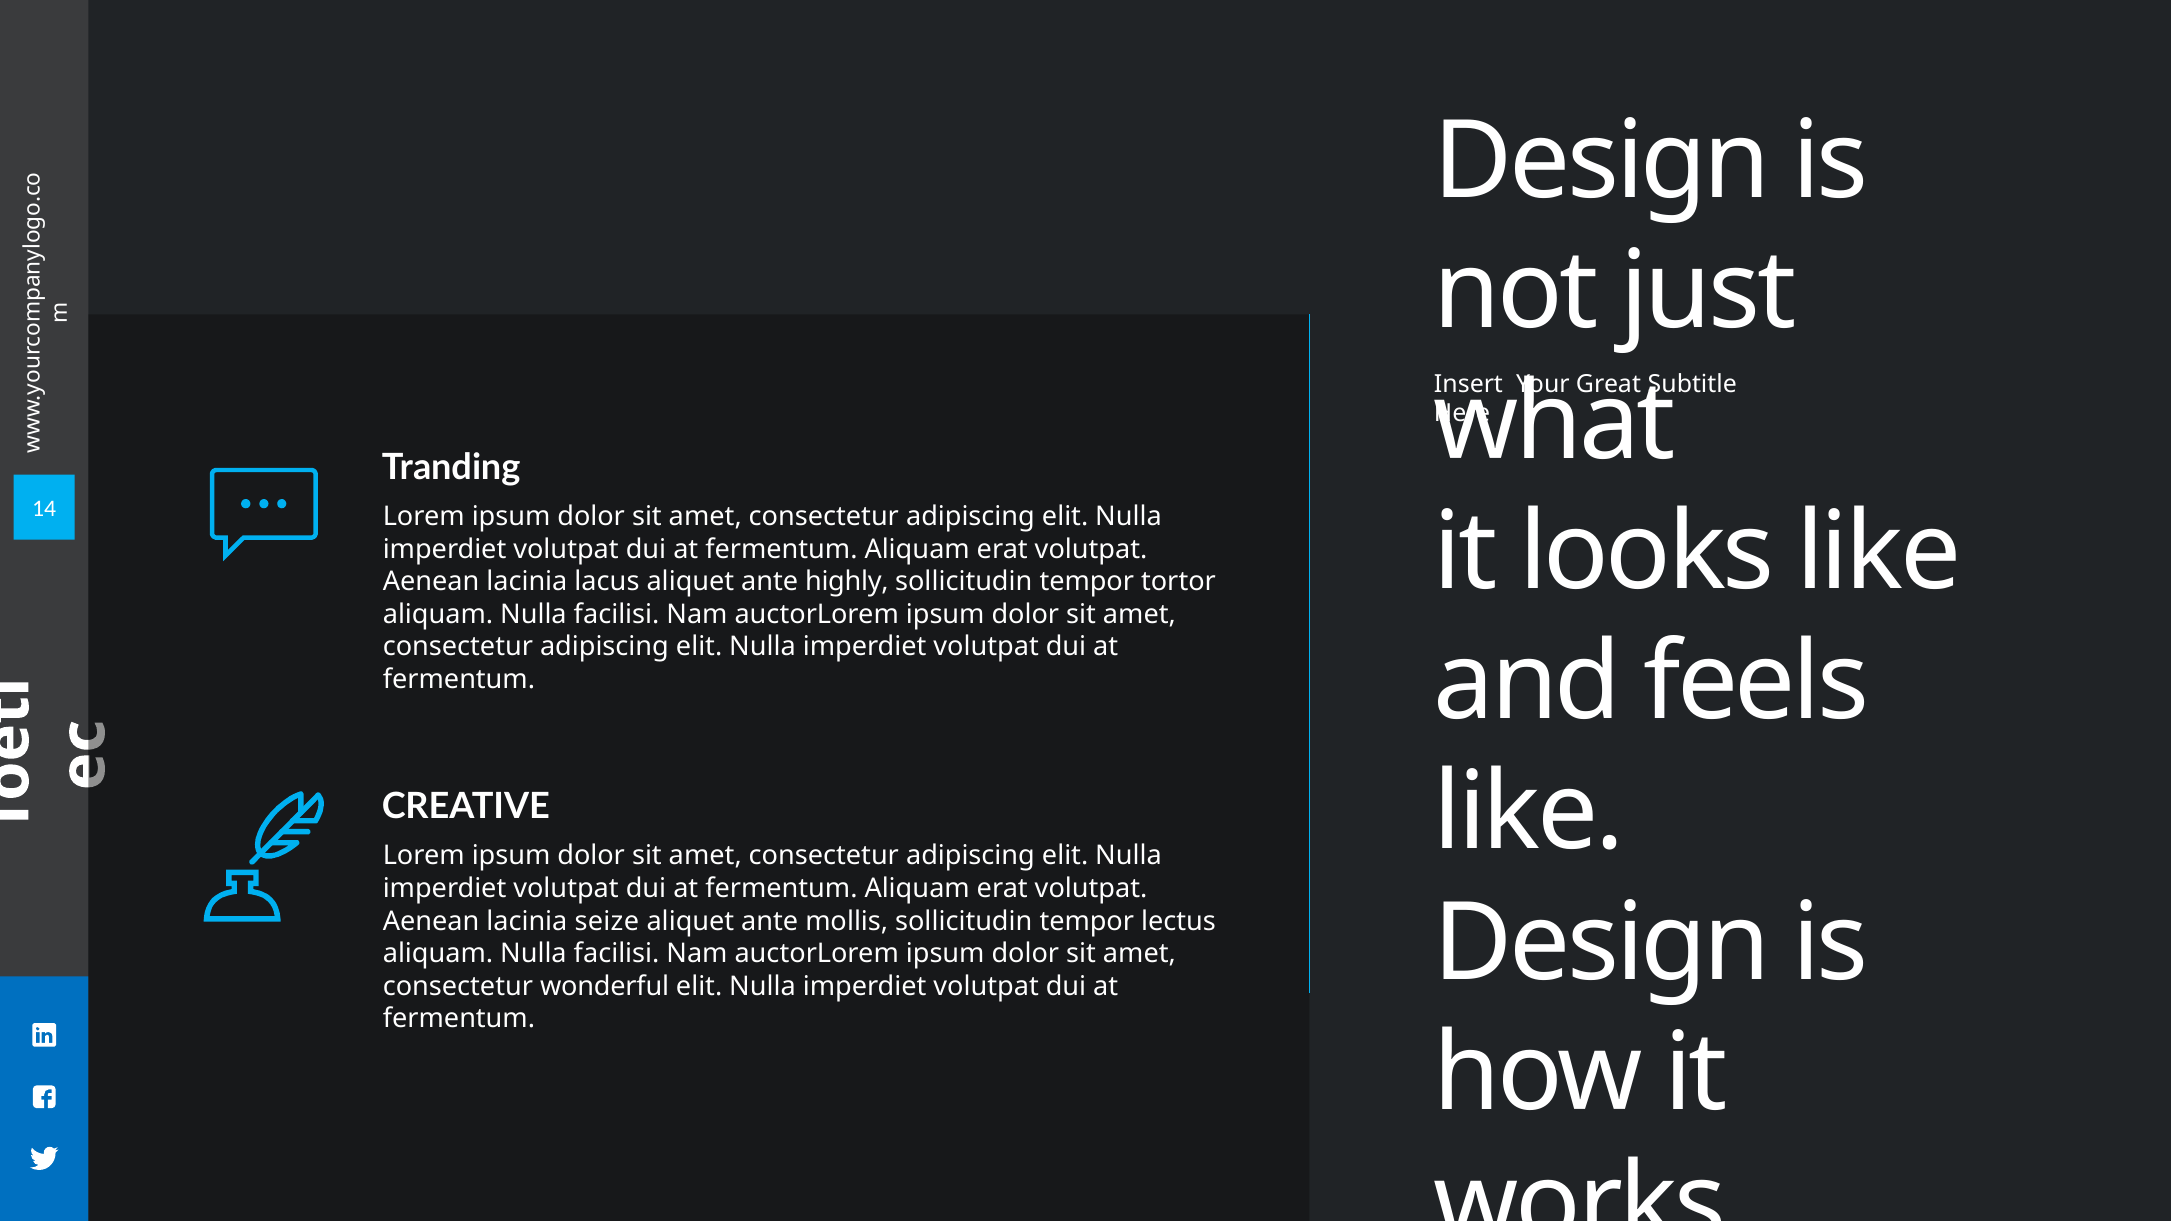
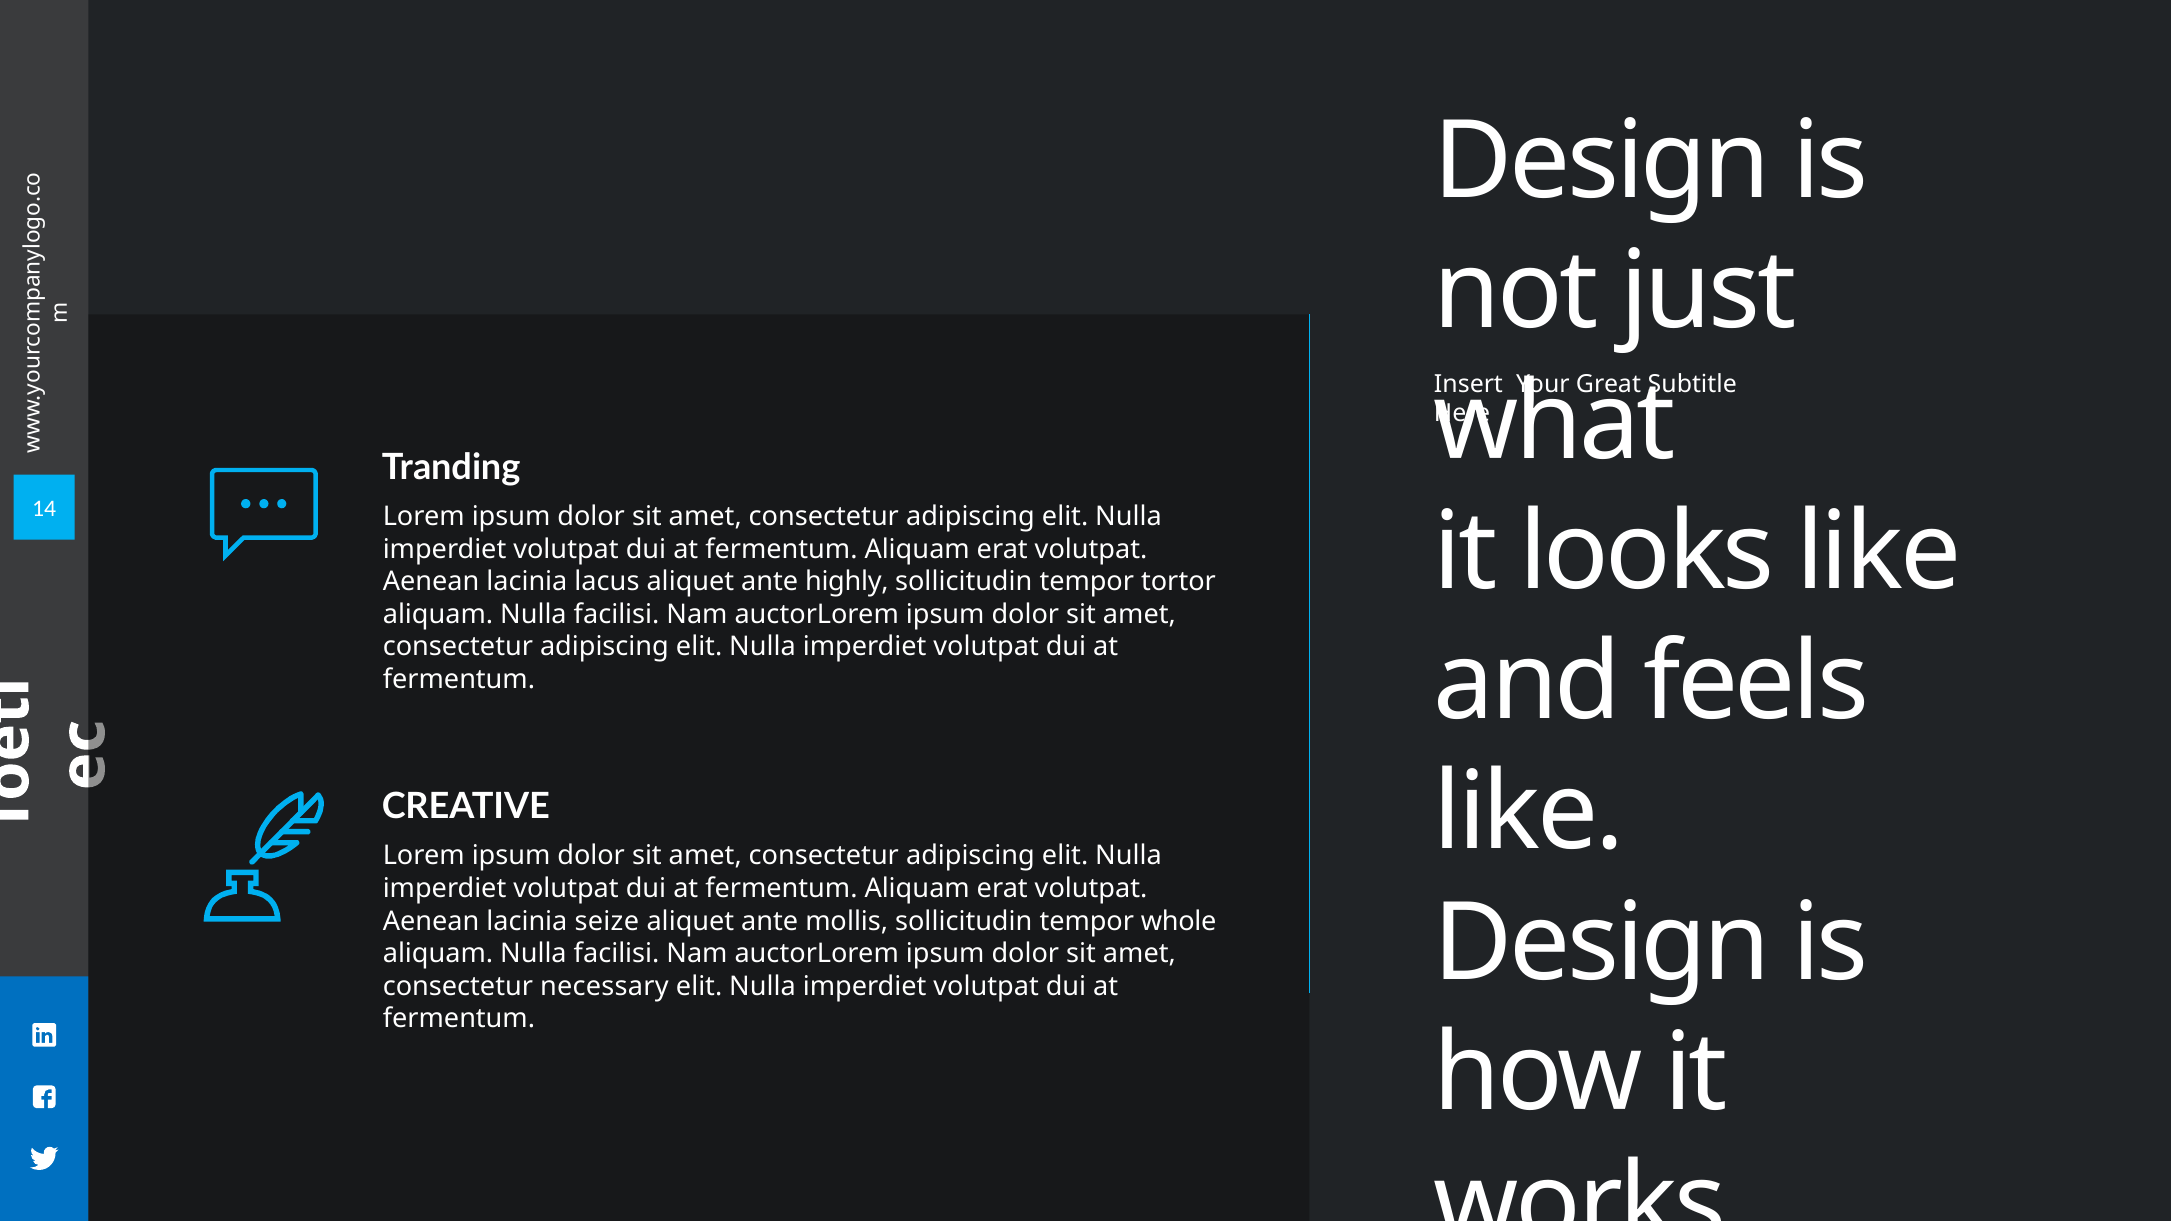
lectus: lectus -> whole
wonderful: wonderful -> necessary
